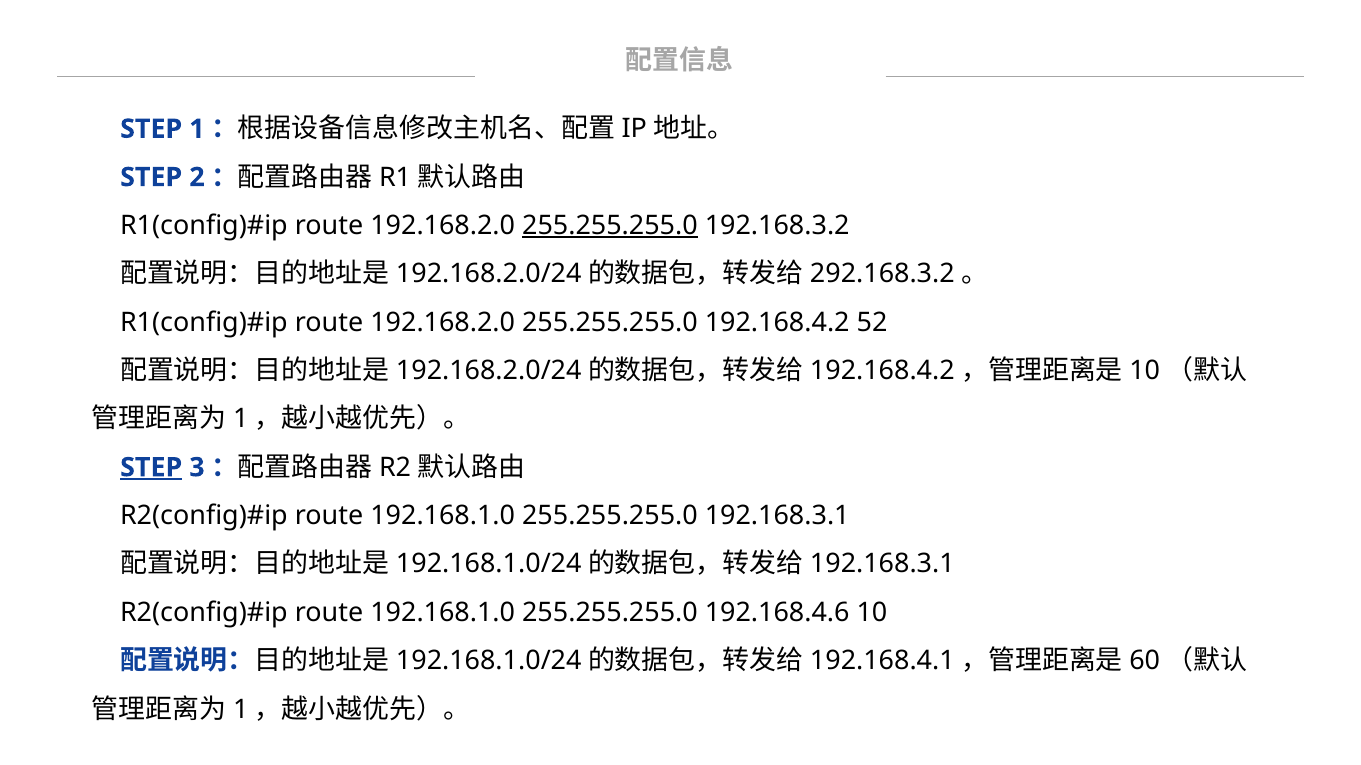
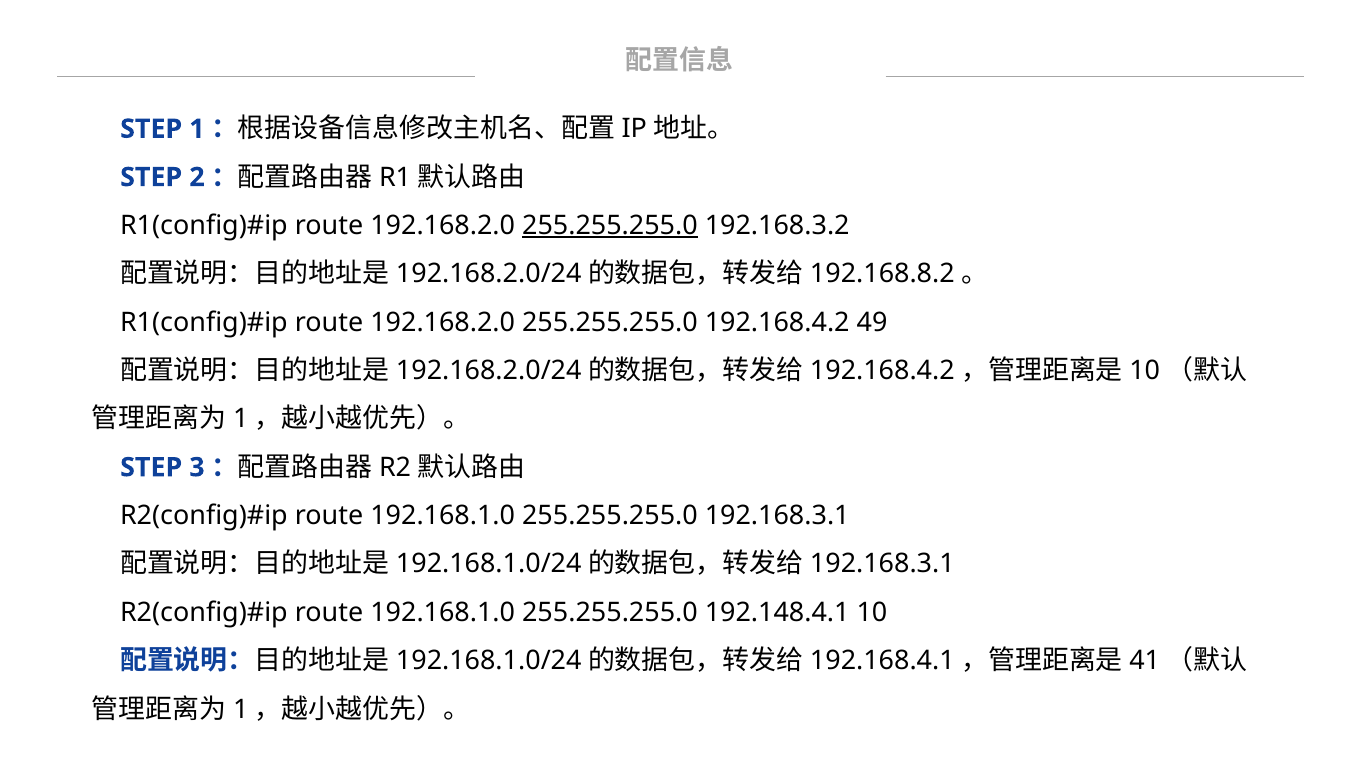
292.168.3.2: 292.168.3.2 -> 192.168.8.2
52: 52 -> 49
STEP at (151, 468) underline: present -> none
192.168.4.6: 192.168.4.6 -> 192.148.4.1
60: 60 -> 41
